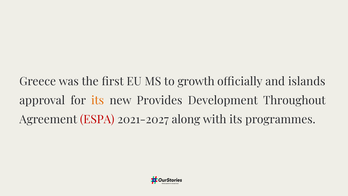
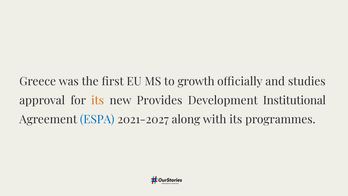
islands: islands -> studies
Throughout: Throughout -> Institutional
ESPA colour: red -> blue
